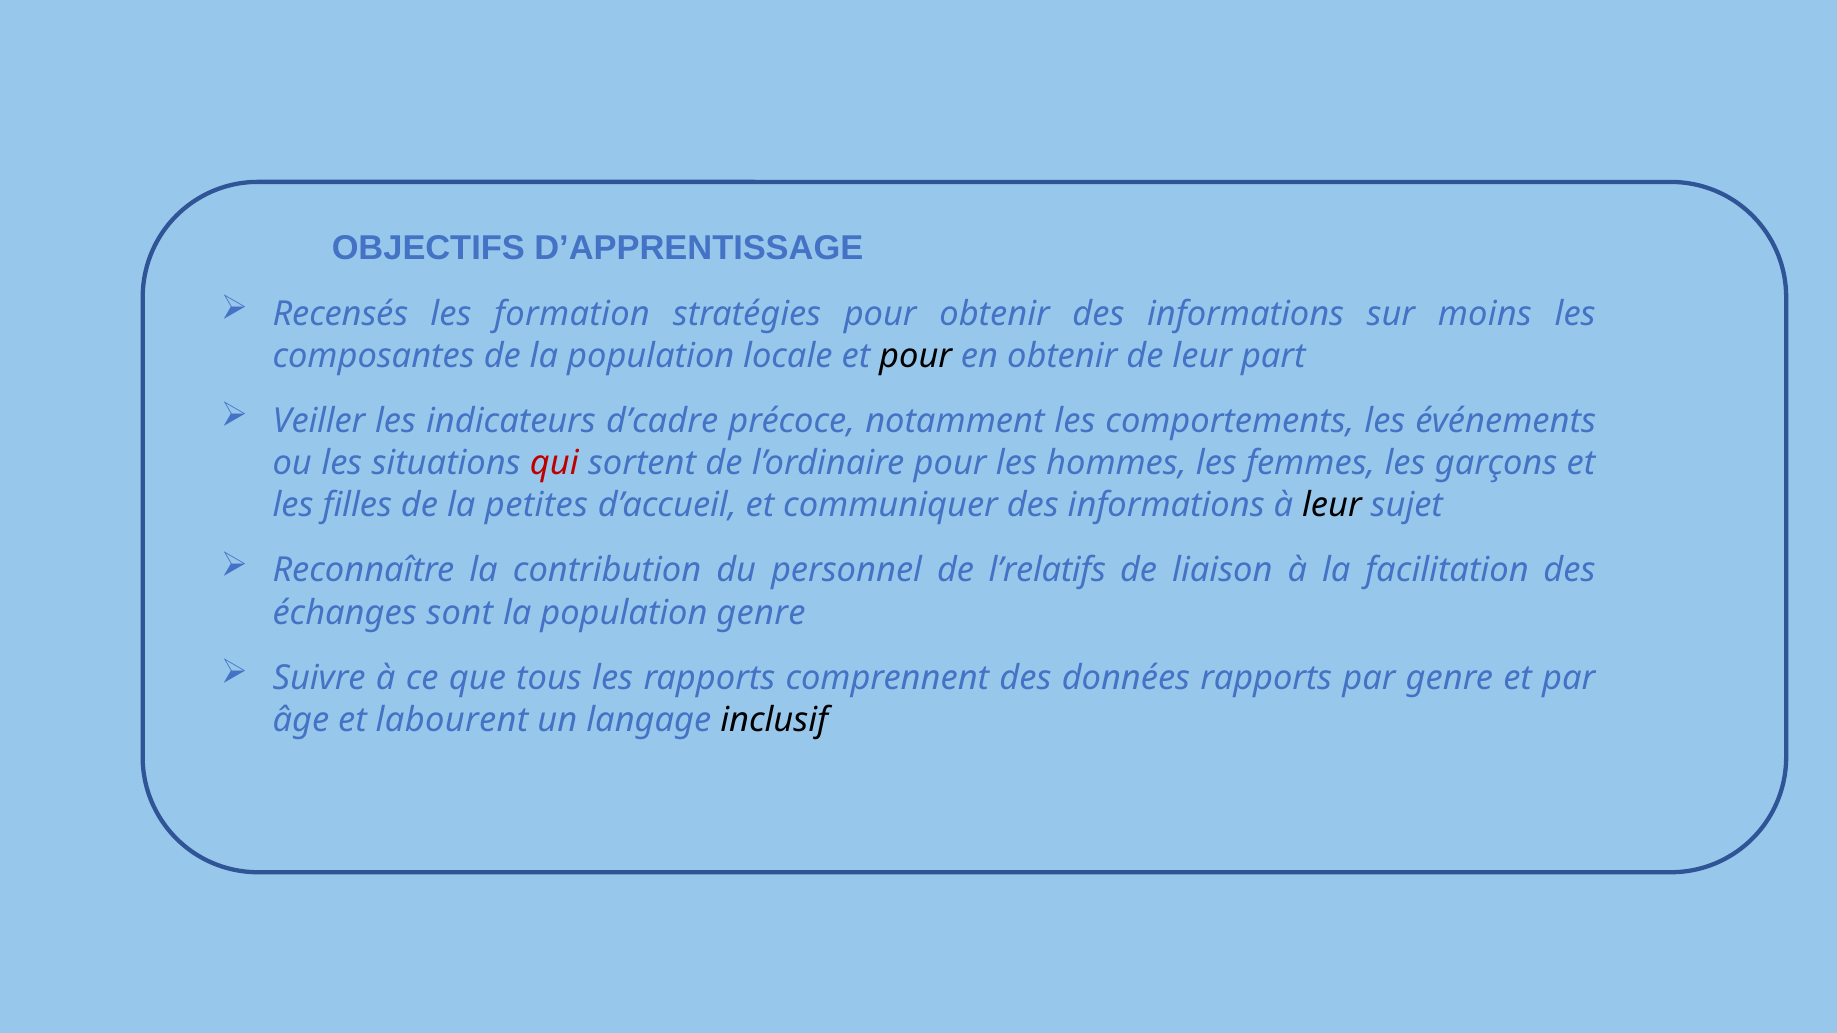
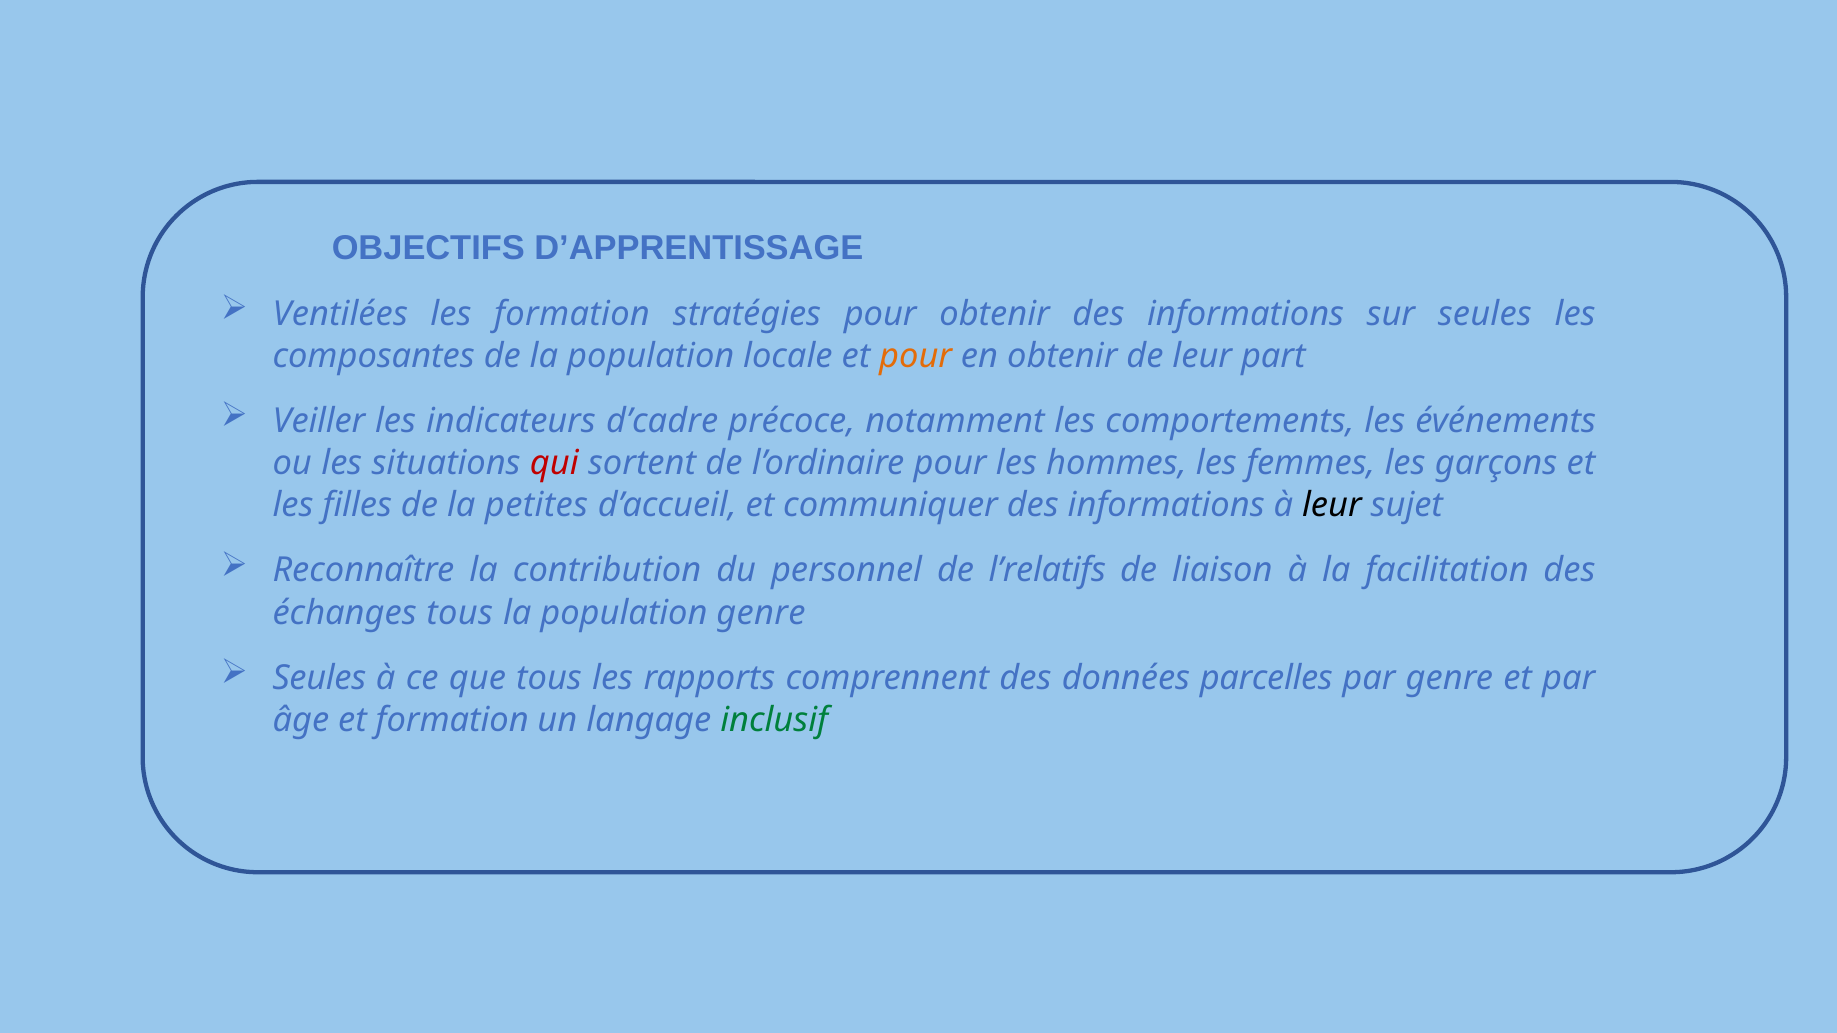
Recensés: Recensés -> Ventilées
sur moins: moins -> seules
pour at (916, 356) colour: black -> orange
échanges sont: sont -> tous
Suivre at (319, 678): Suivre -> Seules
données rapports: rapports -> parcelles
et labourent: labourent -> formation
inclusif colour: black -> green
